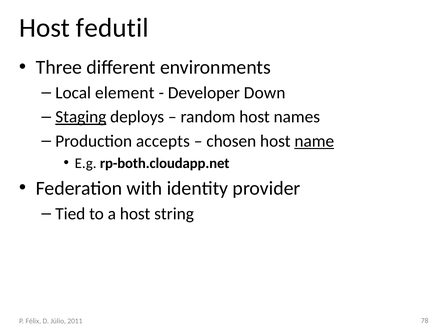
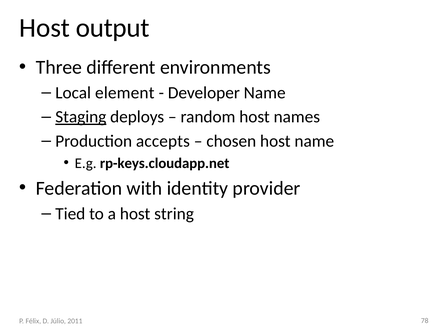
fedutil: fedutil -> output
Developer Down: Down -> Name
name at (314, 141) underline: present -> none
rp-both.cloudapp.net: rp-both.cloudapp.net -> rp-keys.cloudapp.net
